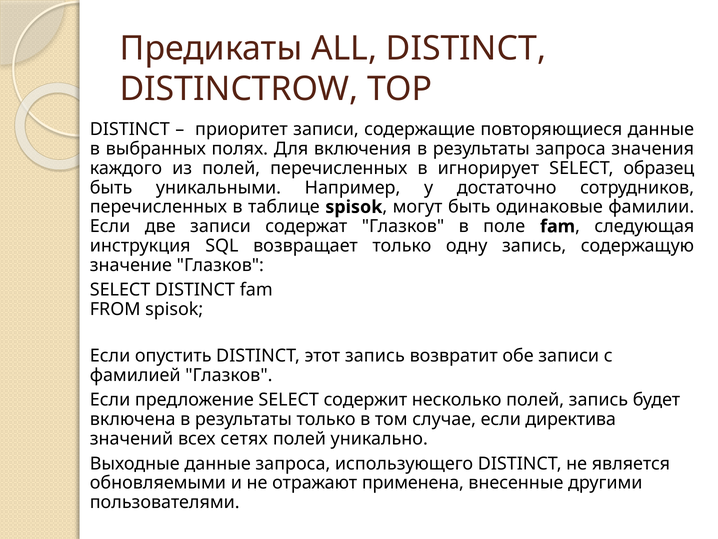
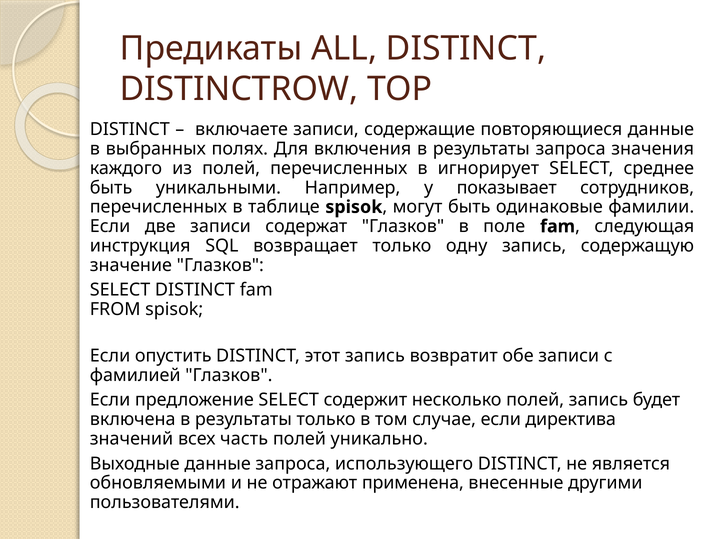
приоритет: приоритет -> включаете
образец: образец -> среднее
достаточно: достаточно -> показывает
сетях: сетях -> часть
